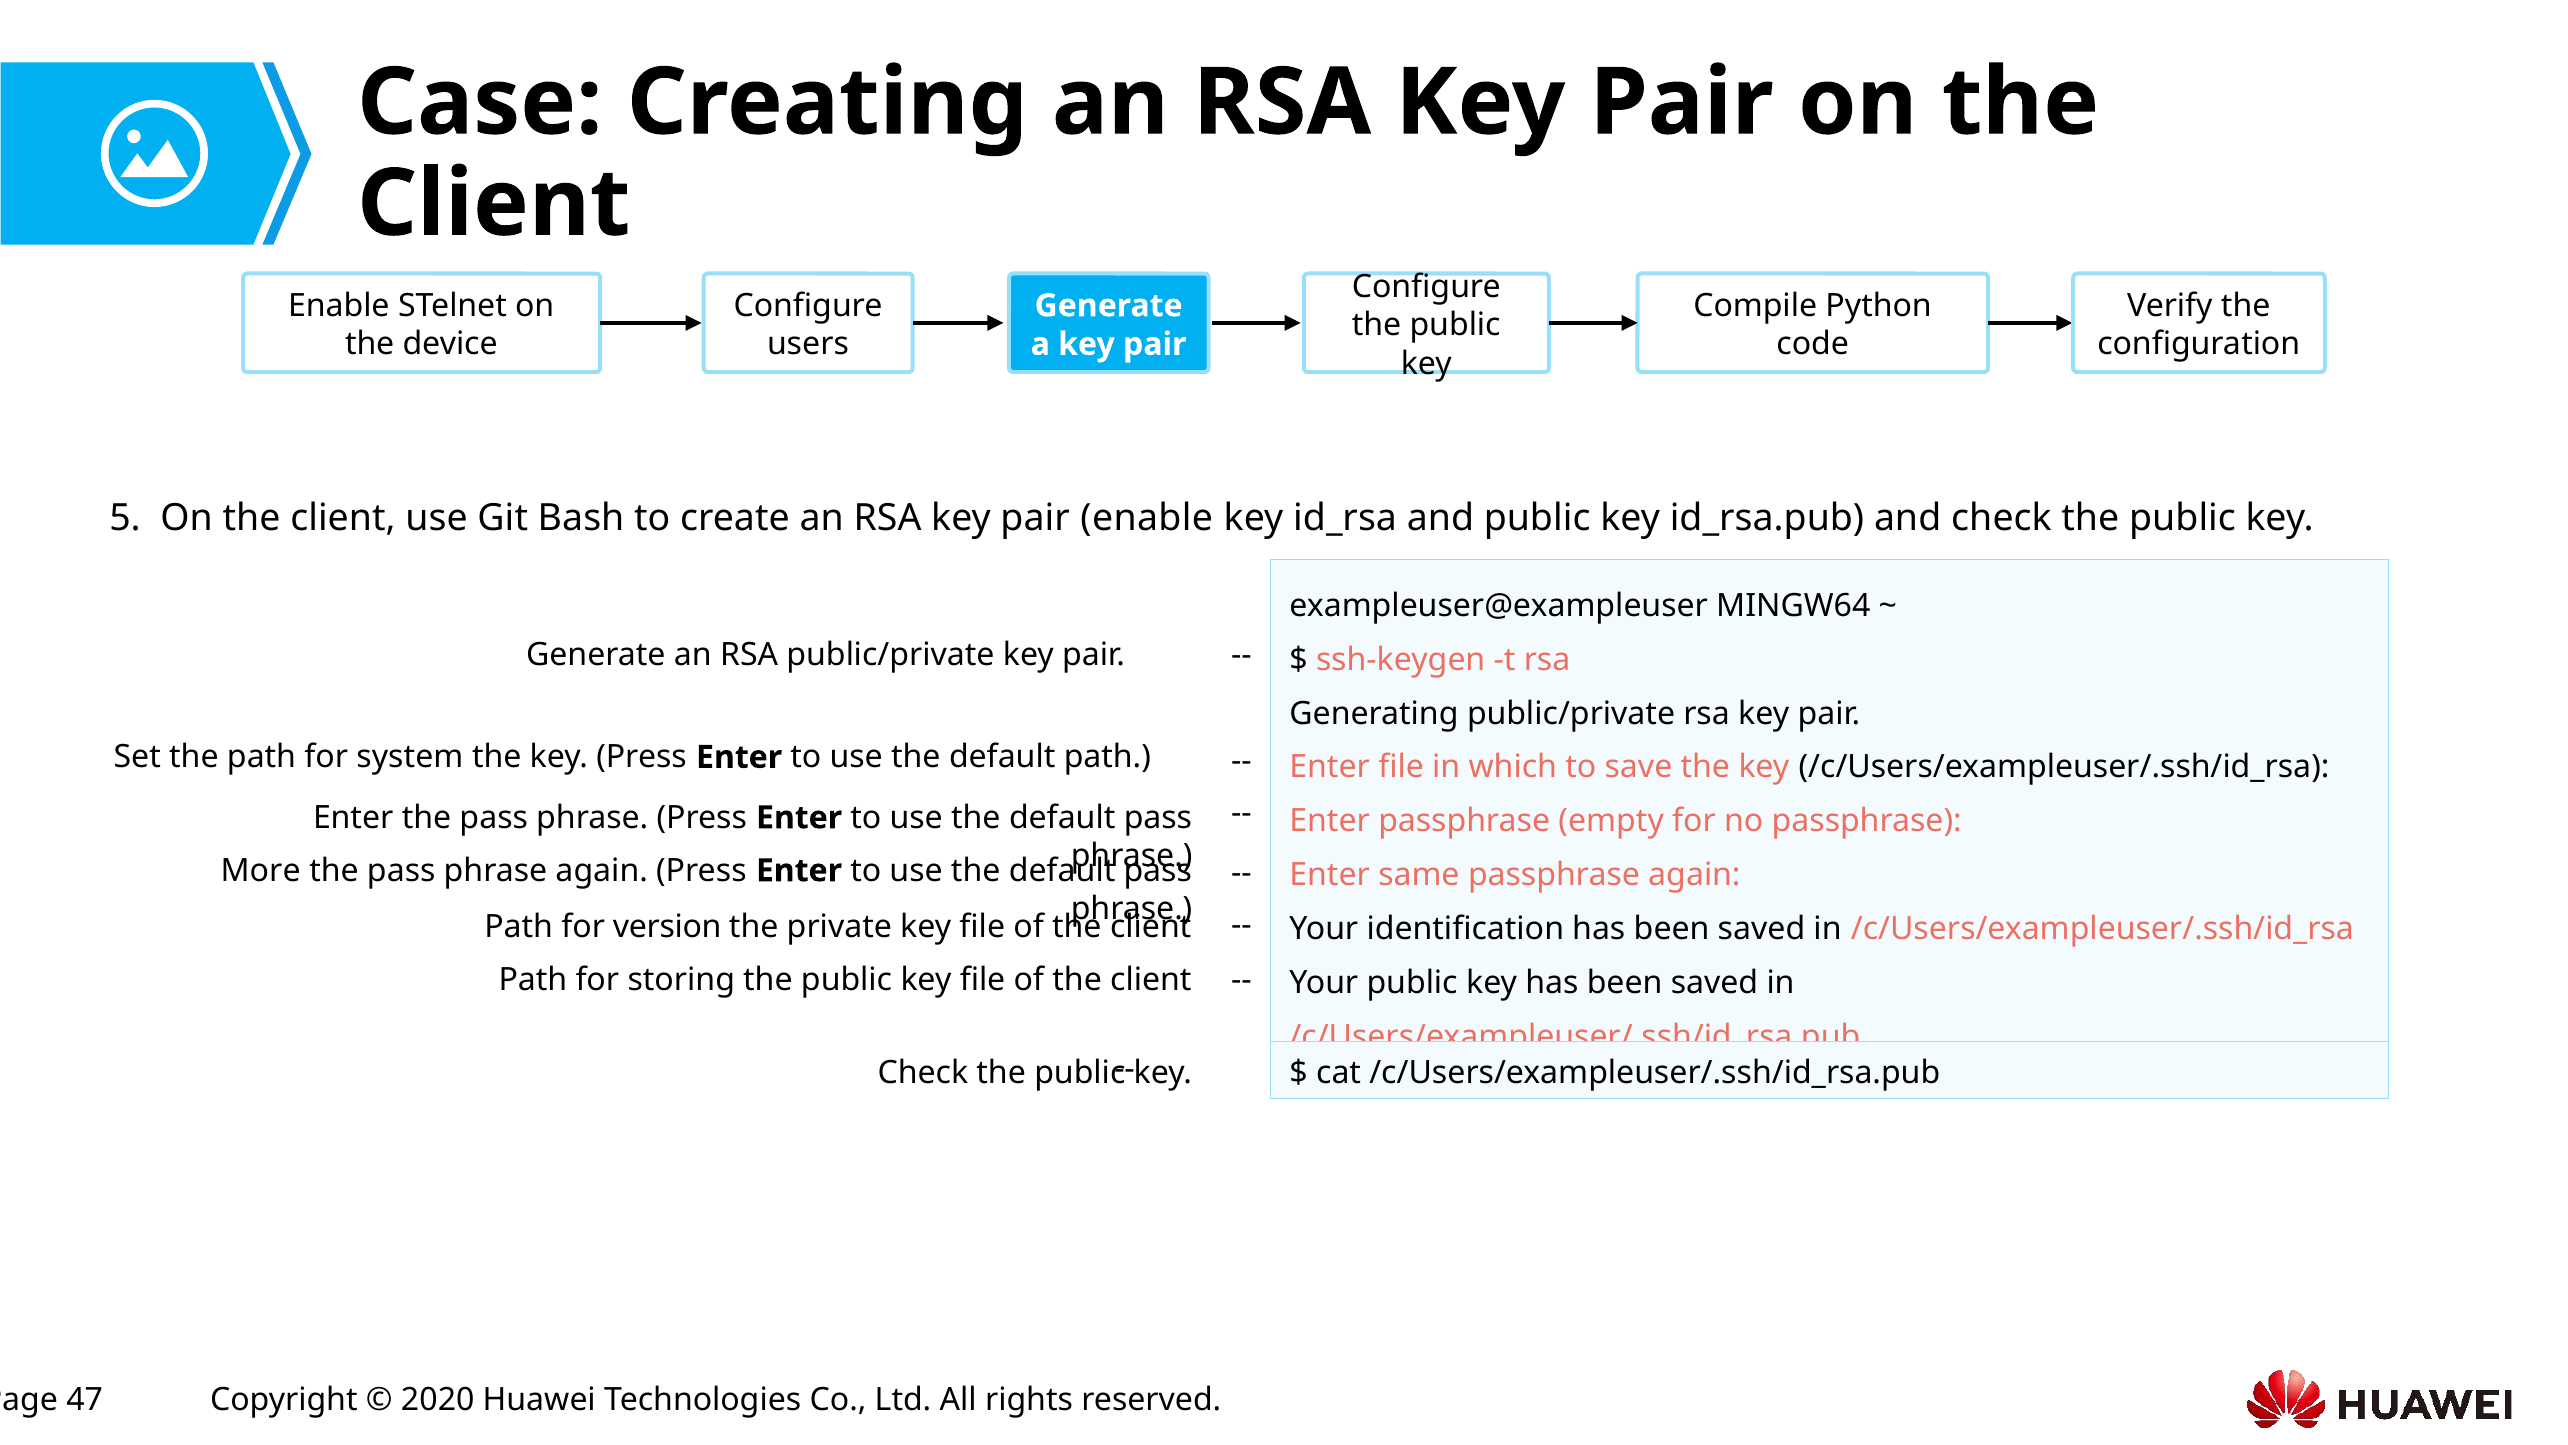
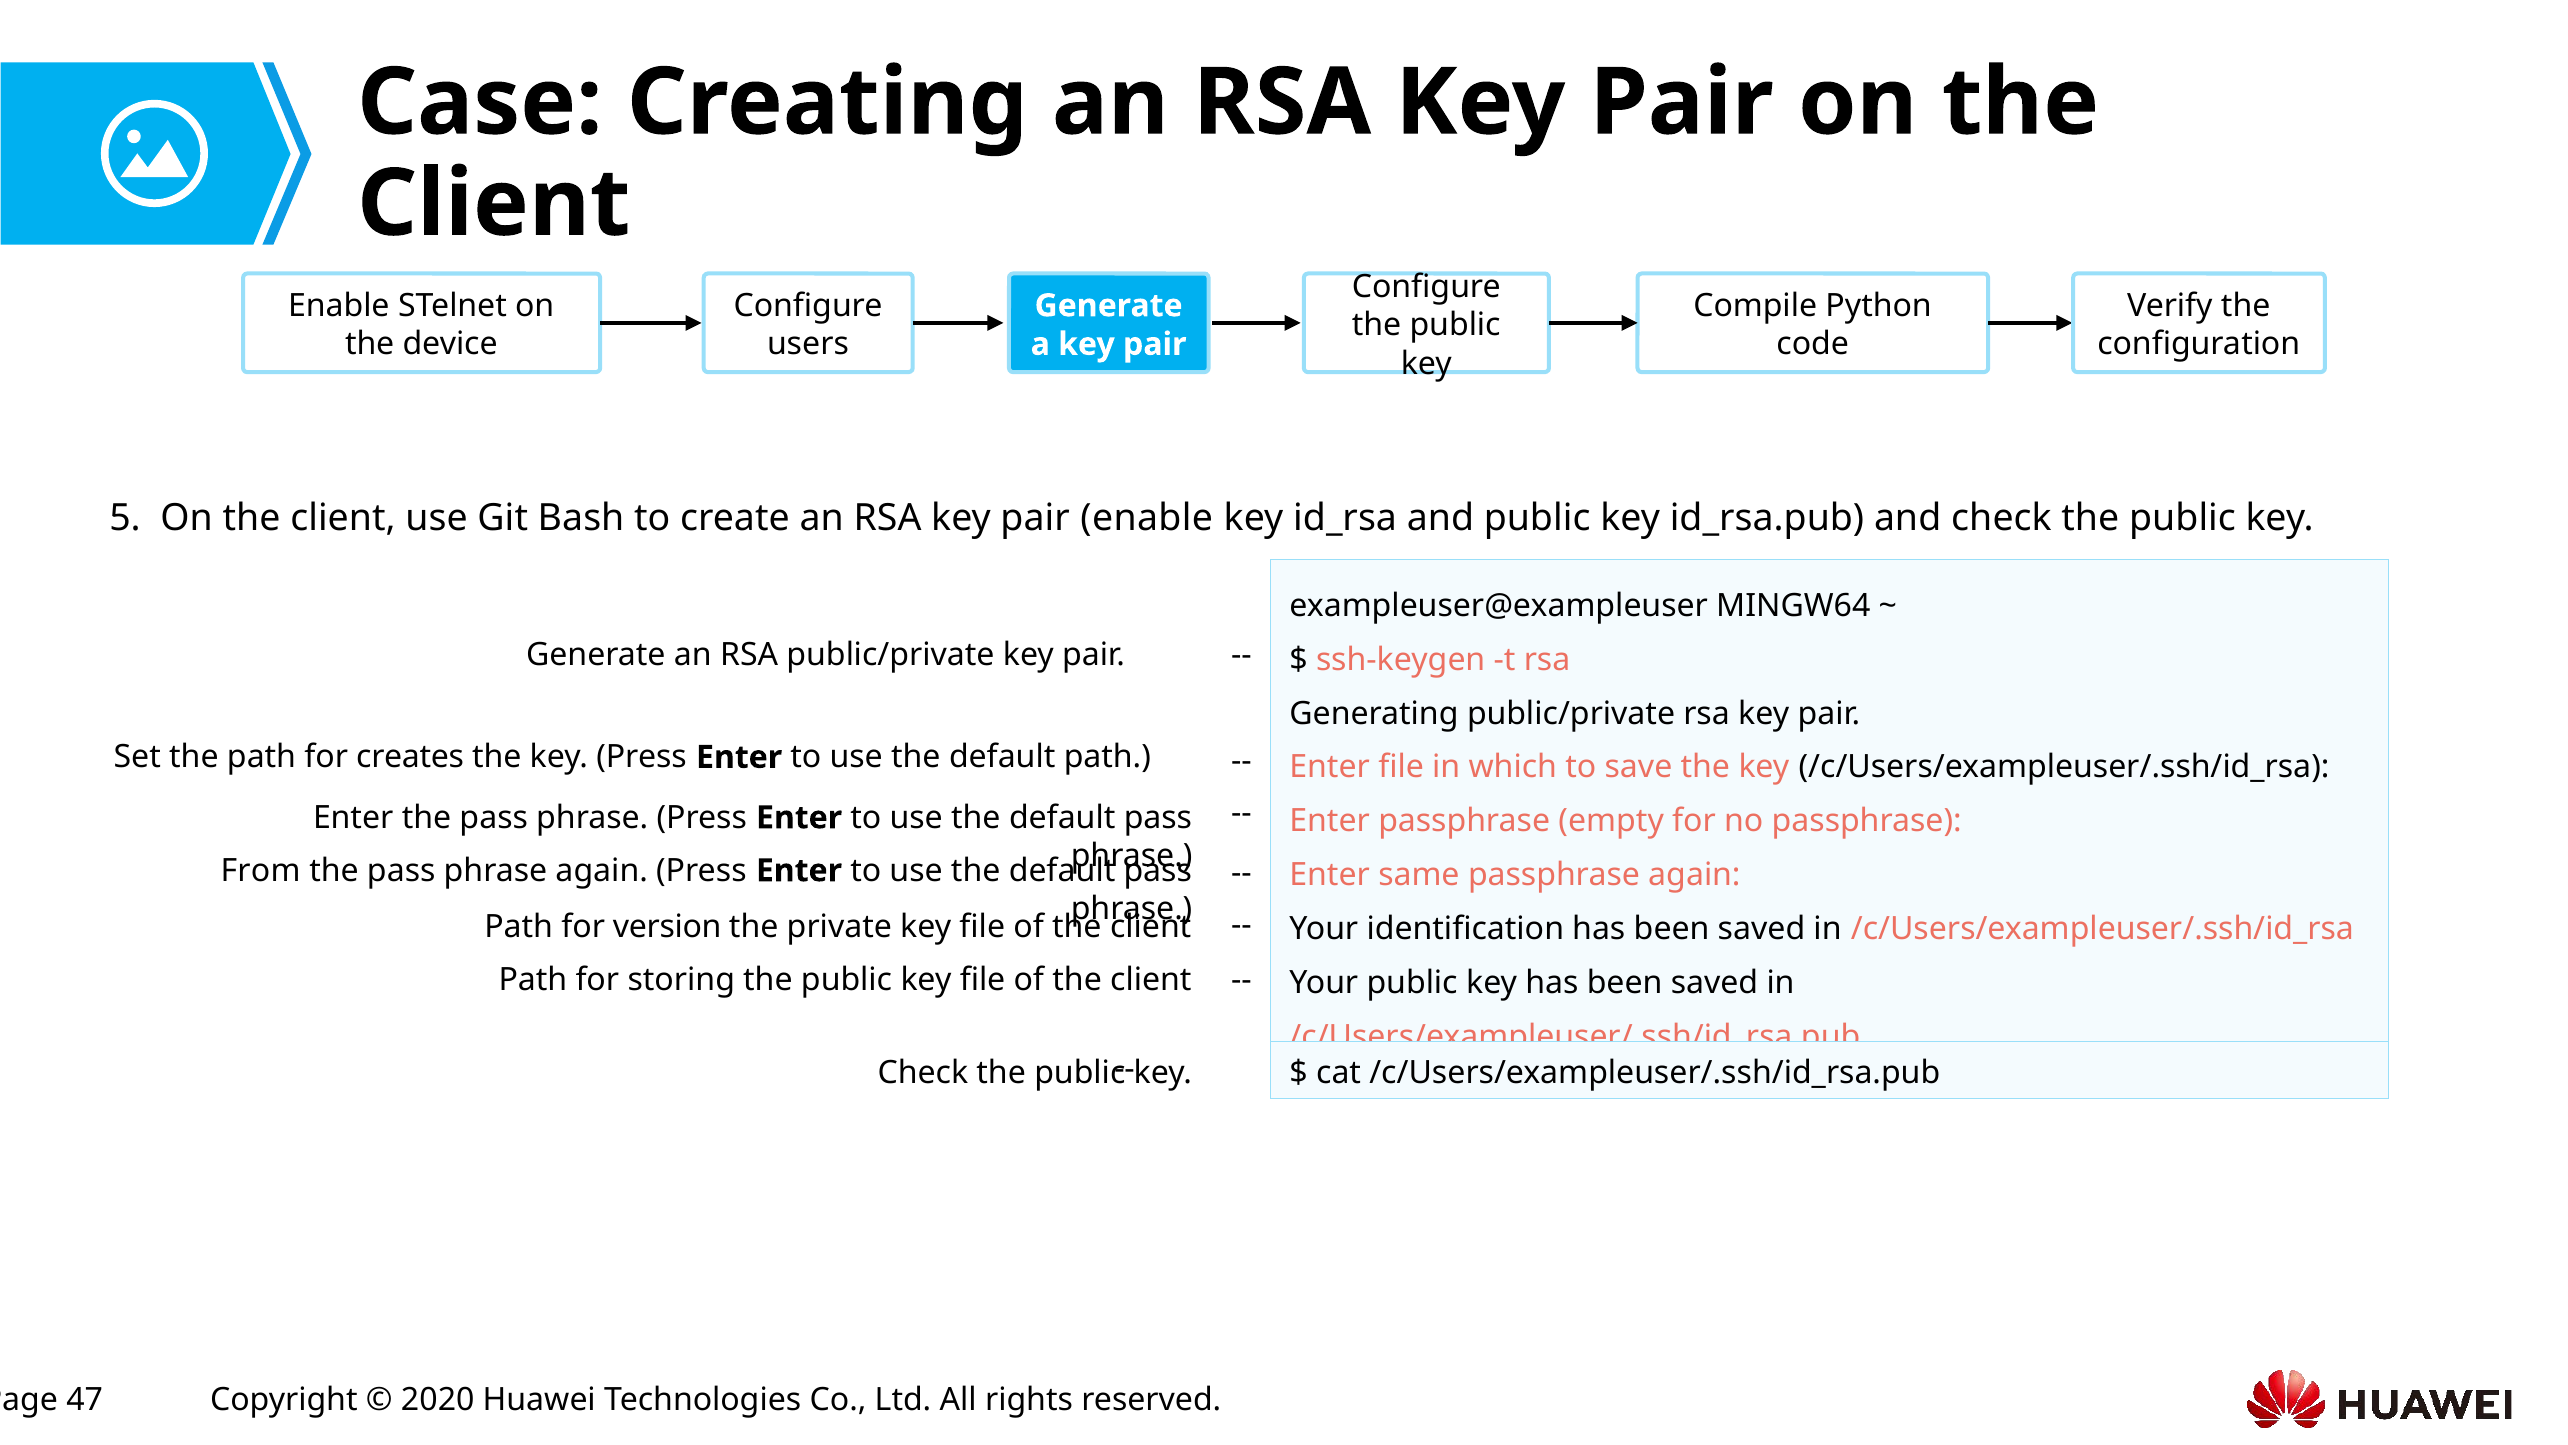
system: system -> creates
More: More -> From
